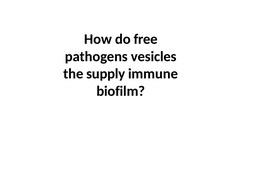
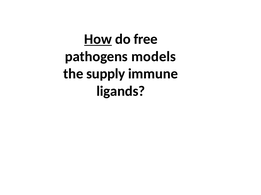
How underline: none -> present
vesicles: vesicles -> models
biofilm: biofilm -> ligands
